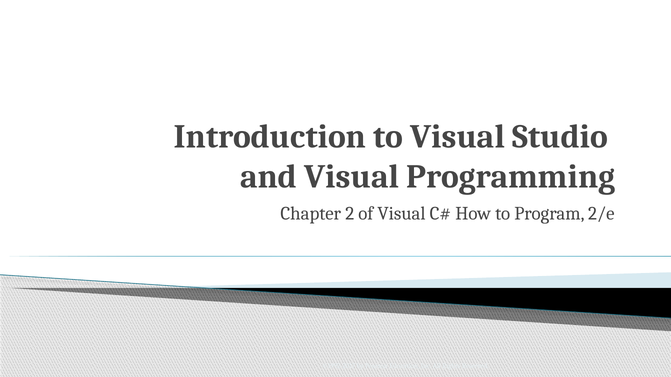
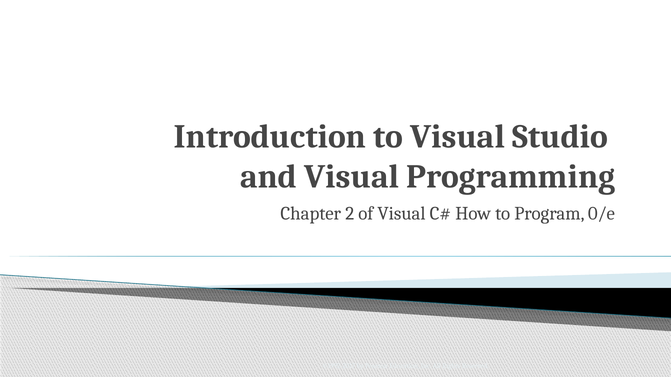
2/e: 2/e -> 0/e
